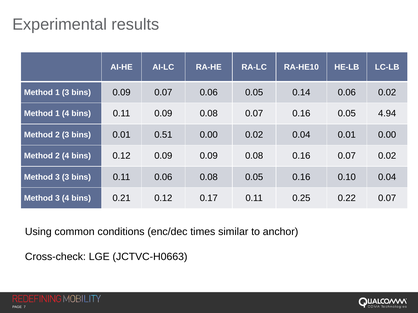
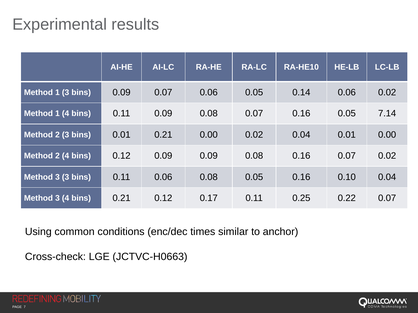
4.94: 4.94 -> 7.14
0.01 0.51: 0.51 -> 0.21
